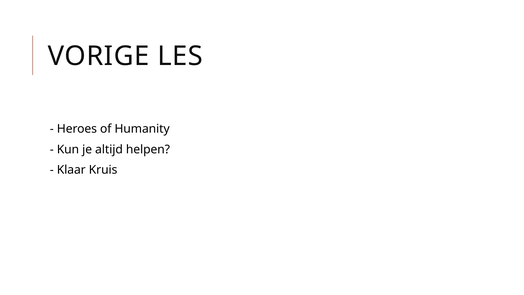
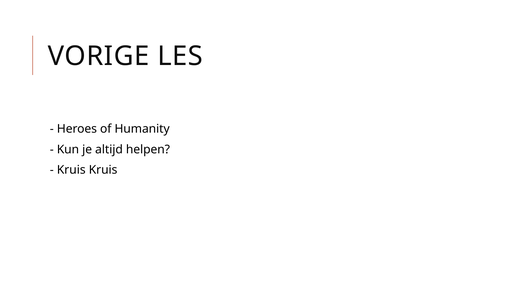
Klaar at (71, 170): Klaar -> Kruis
